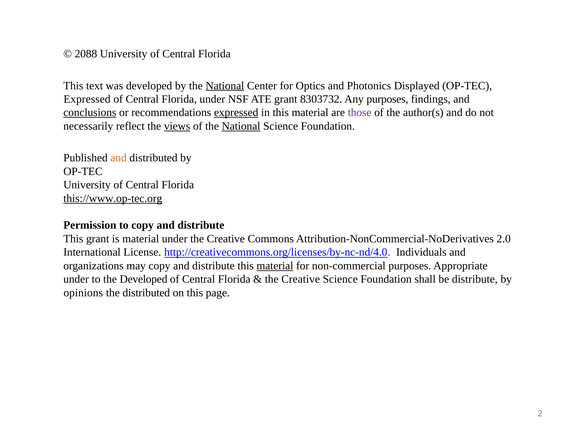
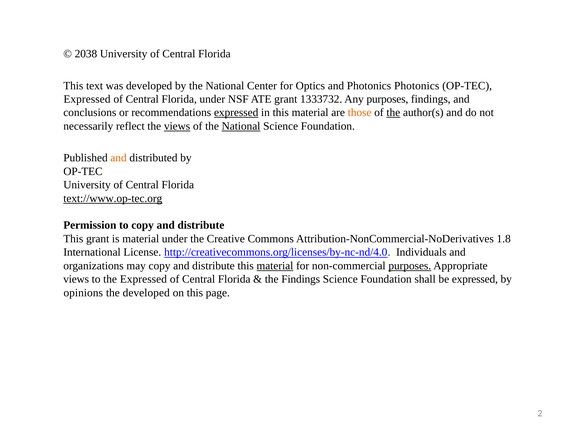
2088: 2088 -> 2038
National at (225, 86) underline: present -> none
Photonics Displayed: Displayed -> Photonics
8303732: 8303732 -> 1333732
conclusions underline: present -> none
those colour: purple -> orange
the at (393, 113) underline: none -> present
this://www.op-tec.org: this://www.op-tec.org -> text://www.op-tec.org
2.0: 2.0 -> 1.8
purposes at (410, 266) underline: none -> present
under at (76, 279): under -> views
the Developed: Developed -> Expressed
Creative at (301, 279): Creative -> Findings
be distribute: distribute -> expressed
the distributed: distributed -> developed
